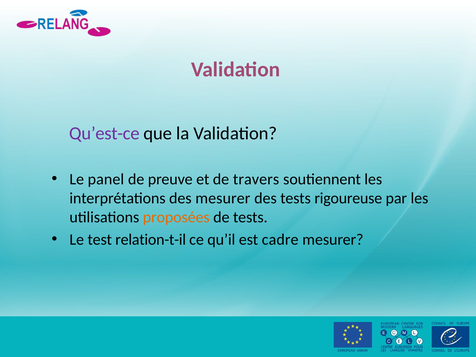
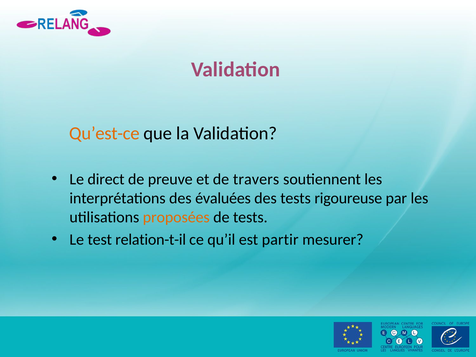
Qu’est-ce colour: purple -> orange
panel: panel -> direct
des mesurer: mesurer -> évaluées
cadre: cadre -> partir
